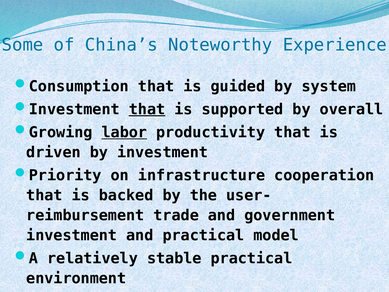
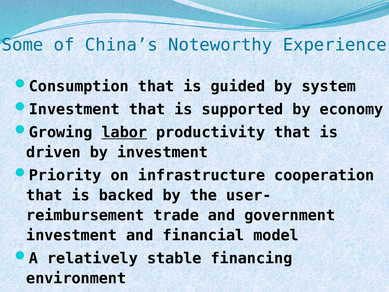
that at (147, 109) underline: present -> none
overall: overall -> economy
and practical: practical -> financial
stable practical: practical -> financing
